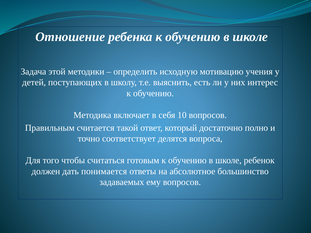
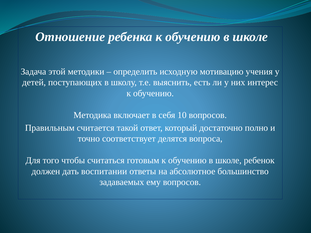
понимается: понимается -> воспитании
